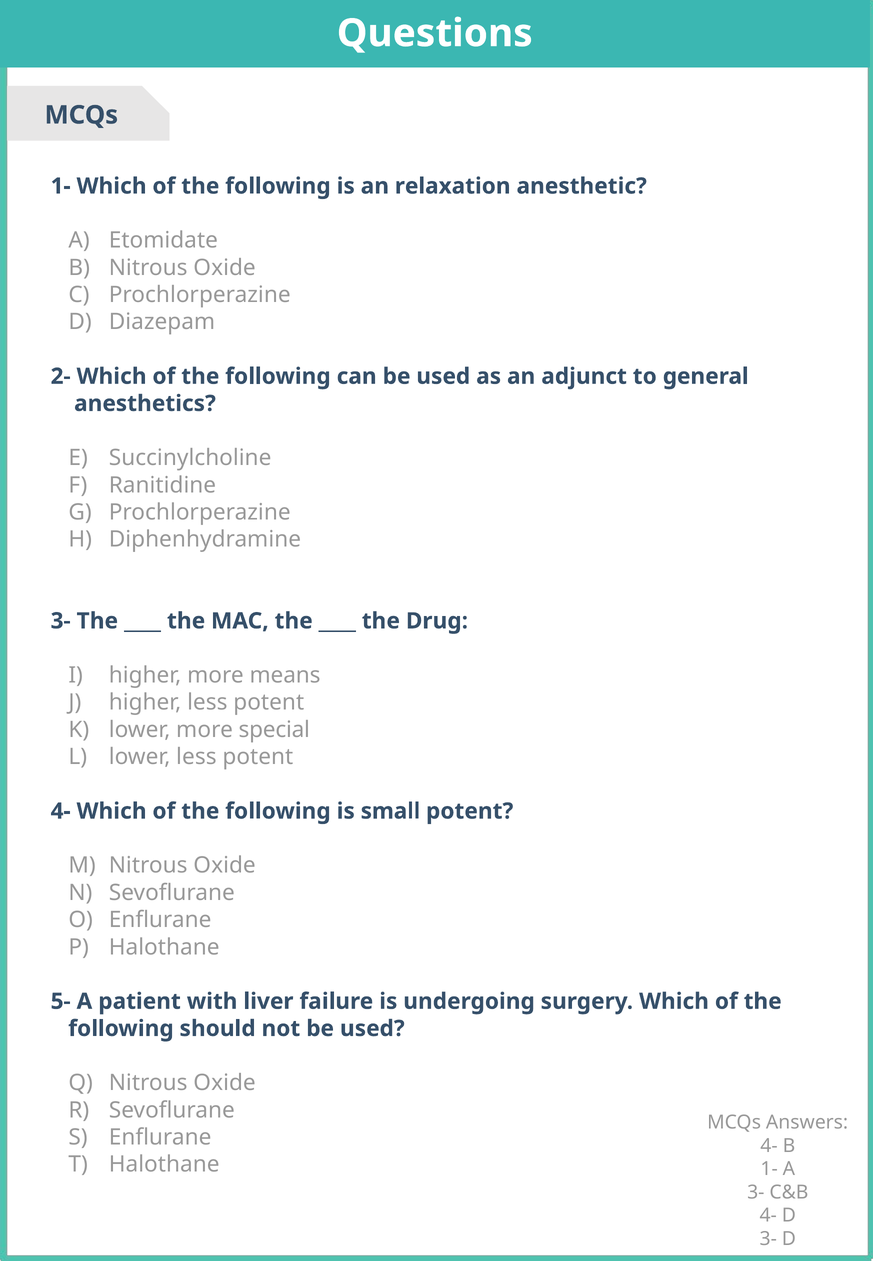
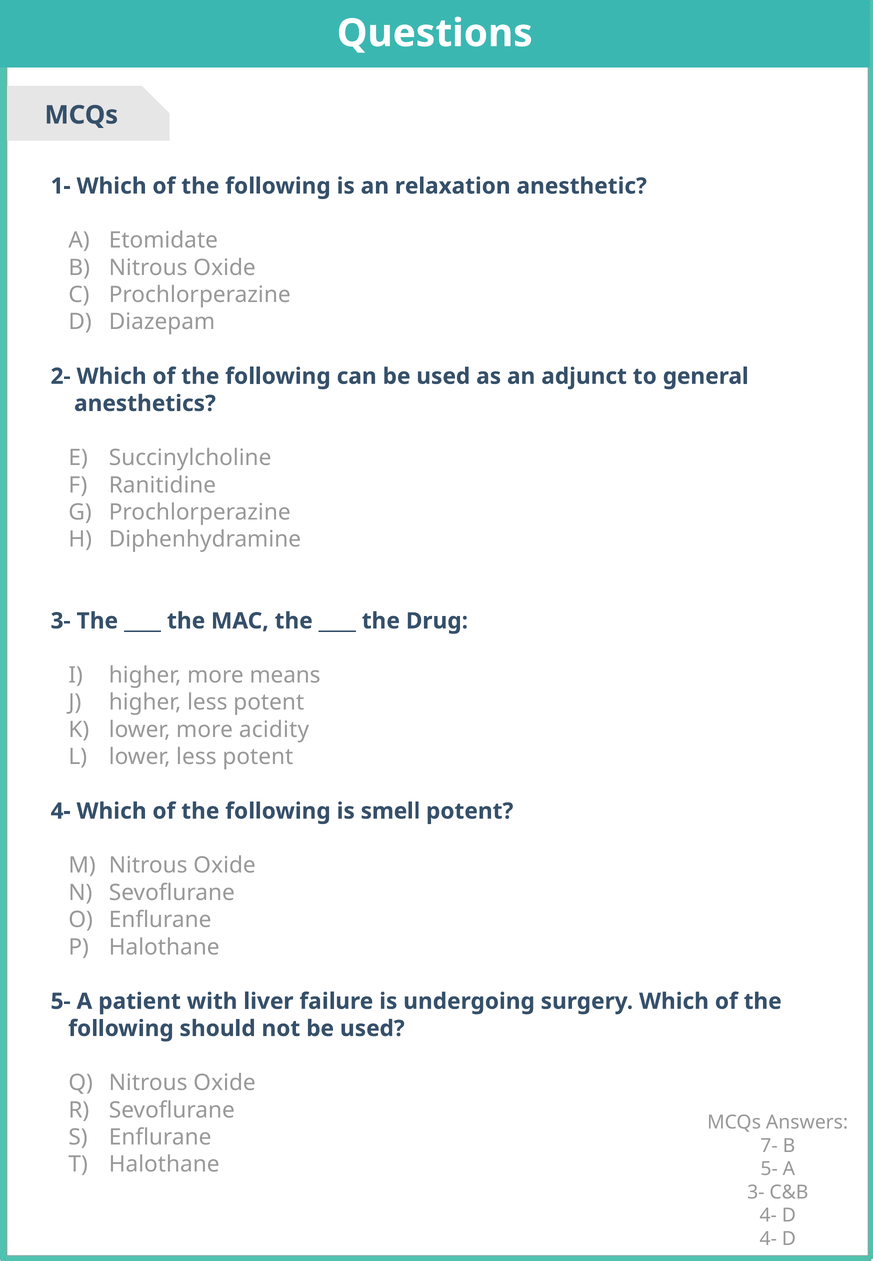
special: special -> acidity
small: small -> smell
4- at (769, 1146): 4- -> 7-
1- at (769, 1169): 1- -> 5-
3- at (768, 1239): 3- -> 4-
